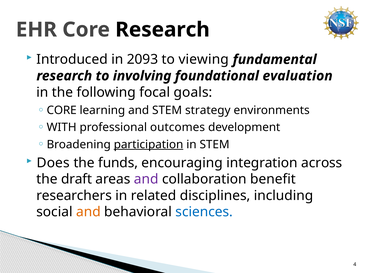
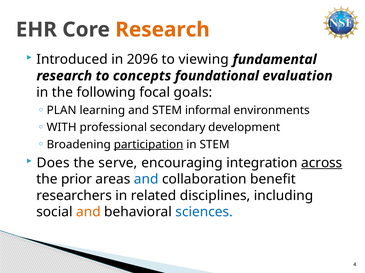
Research at (163, 30) colour: black -> orange
2093: 2093 -> 2096
involving: involving -> concepts
CORE at (62, 111): CORE -> PLAN
strategy: strategy -> informal
outcomes: outcomes -> secondary
funds: funds -> serve
across underline: none -> present
draft: draft -> prior
and at (146, 180) colour: purple -> blue
